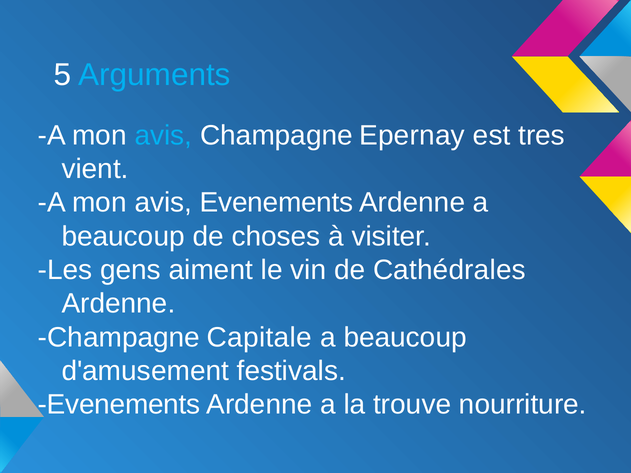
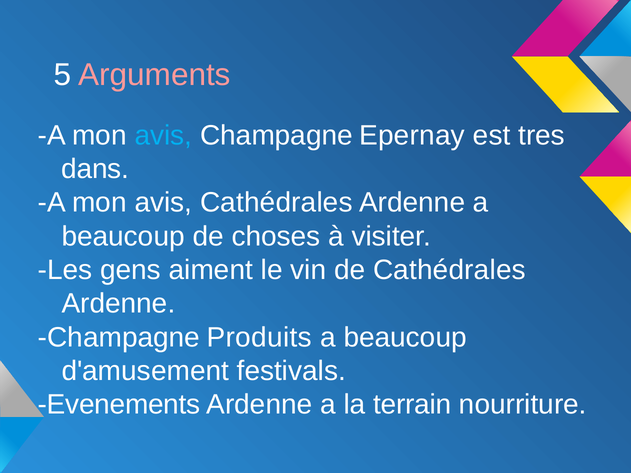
Arguments colour: light blue -> pink
vient: vient -> dans
avis Evenements: Evenements -> Cathédrales
Capitale: Capitale -> Produits
trouve: trouve -> terrain
